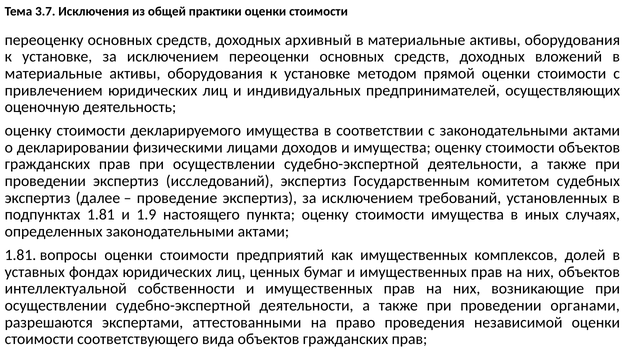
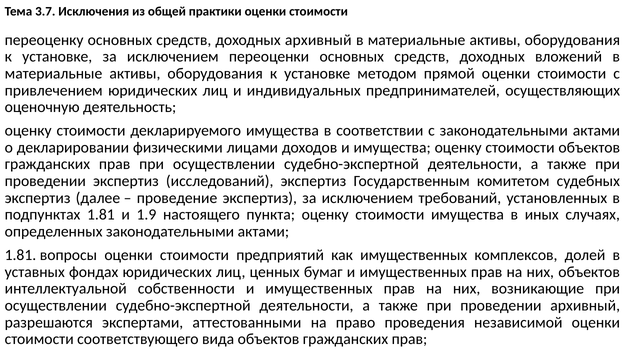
проведении органами: органами -> архивный
